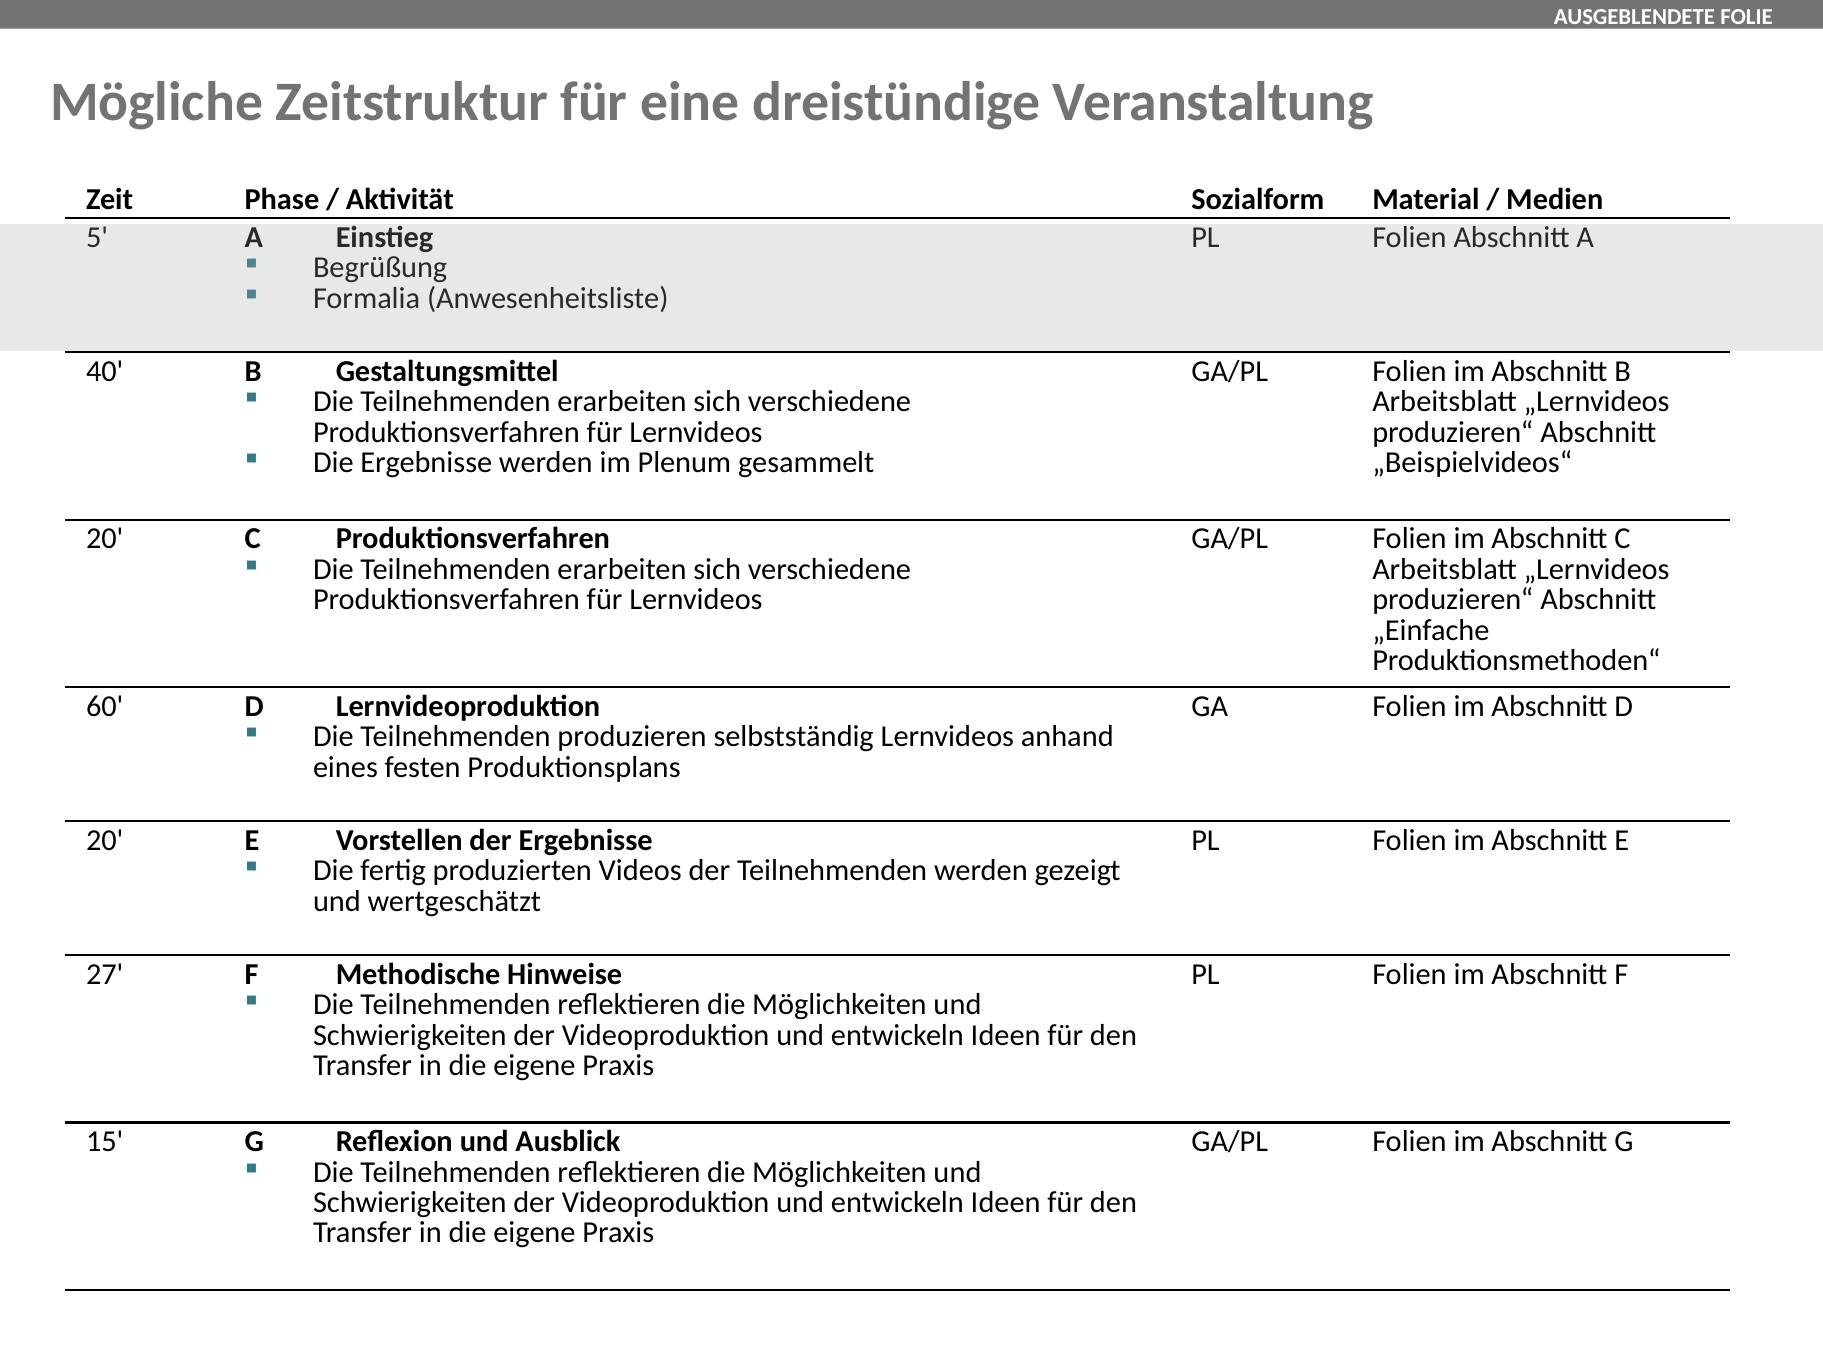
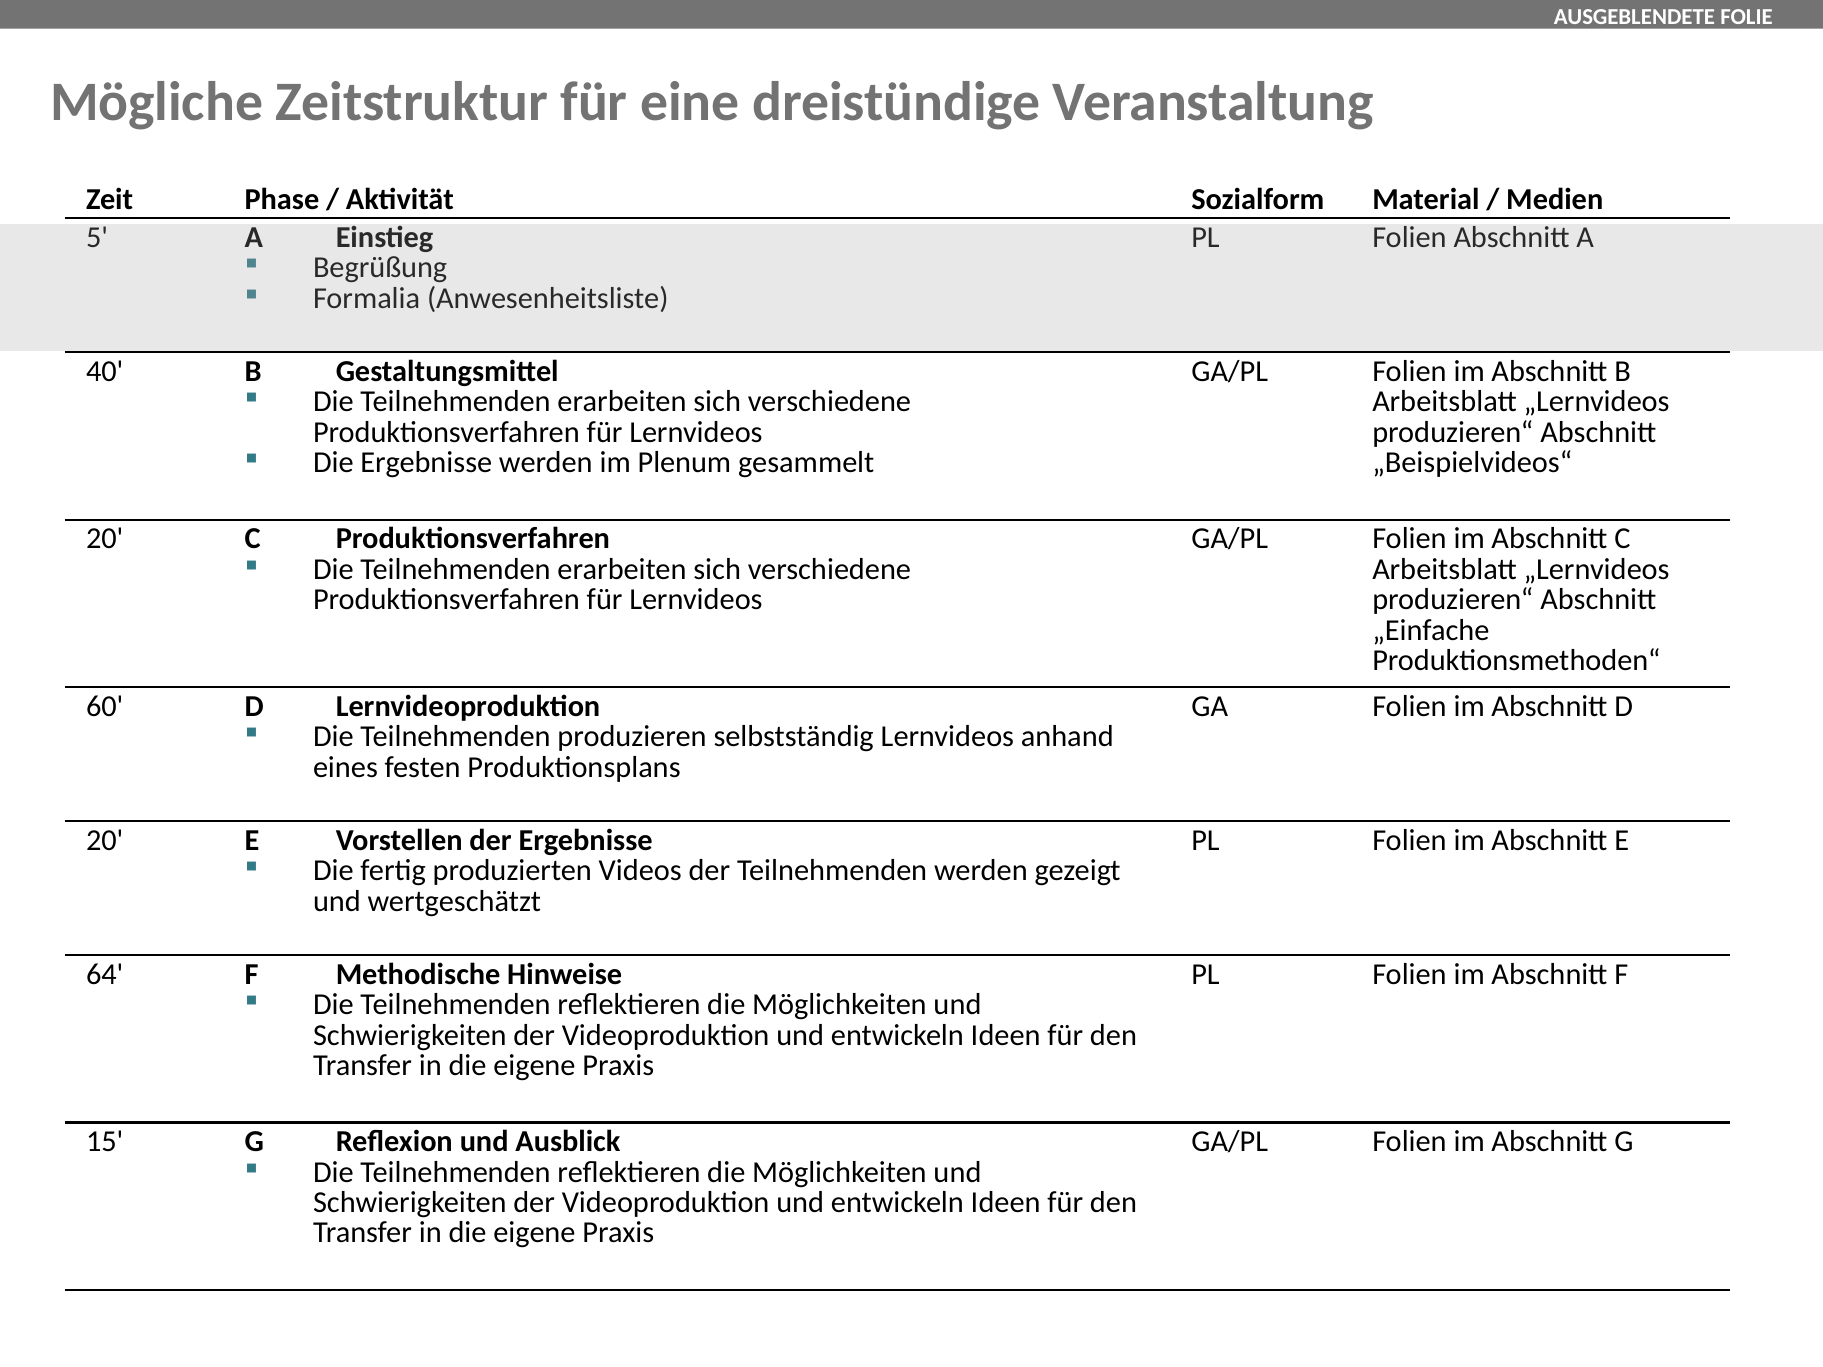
27: 27 -> 64
